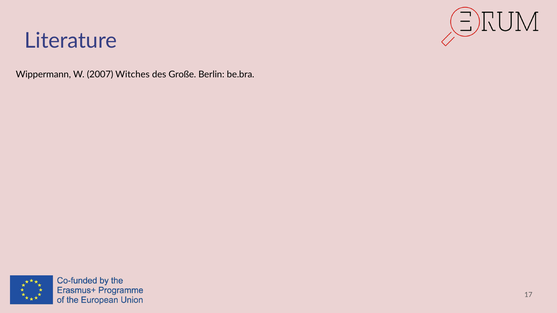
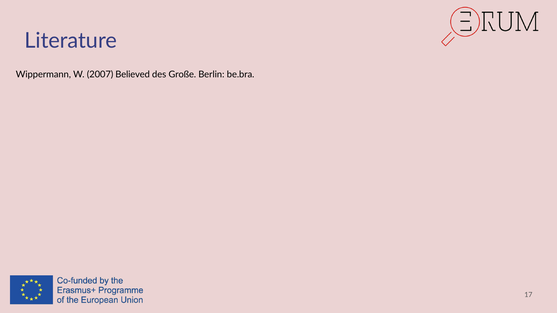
Witches: Witches -> Believed
